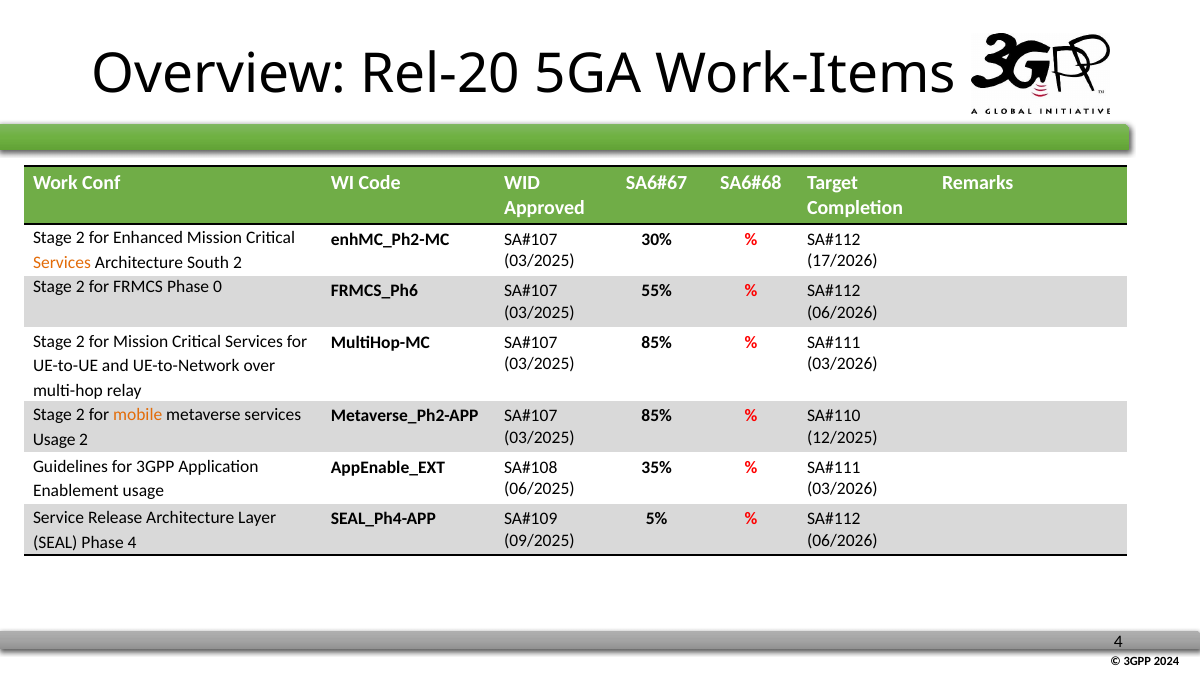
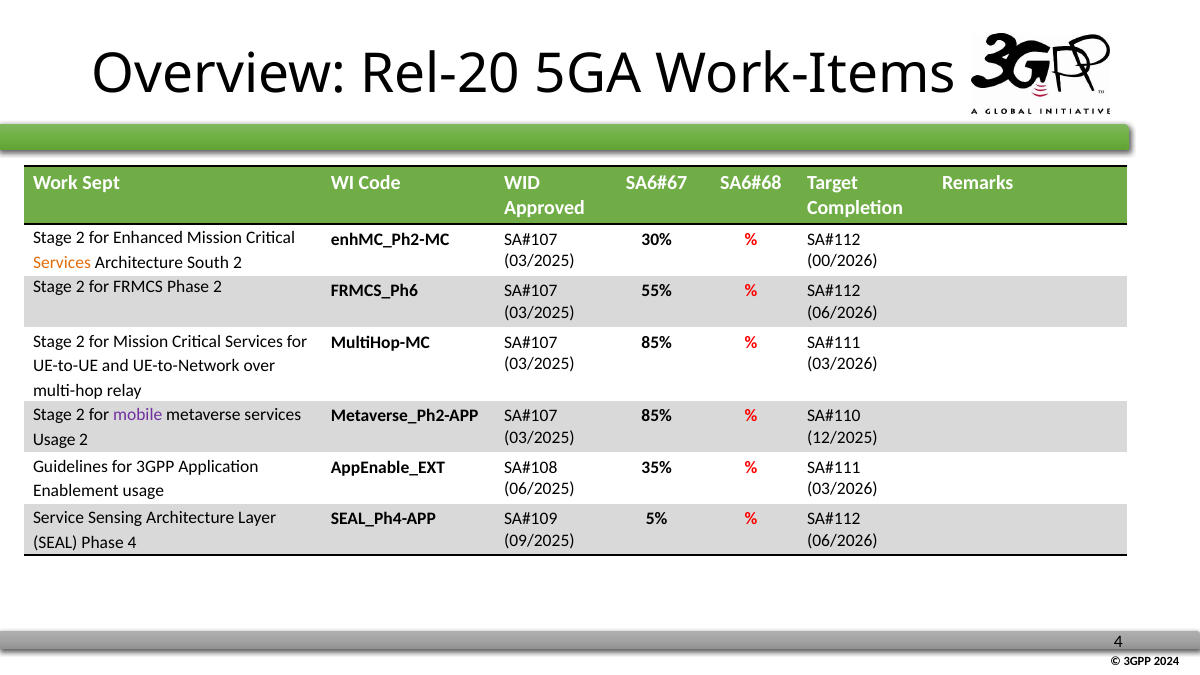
Conf: Conf -> Sept
17/2026: 17/2026 -> 00/2026
Phase 0: 0 -> 2
mobile colour: orange -> purple
Release: Release -> Sensing
